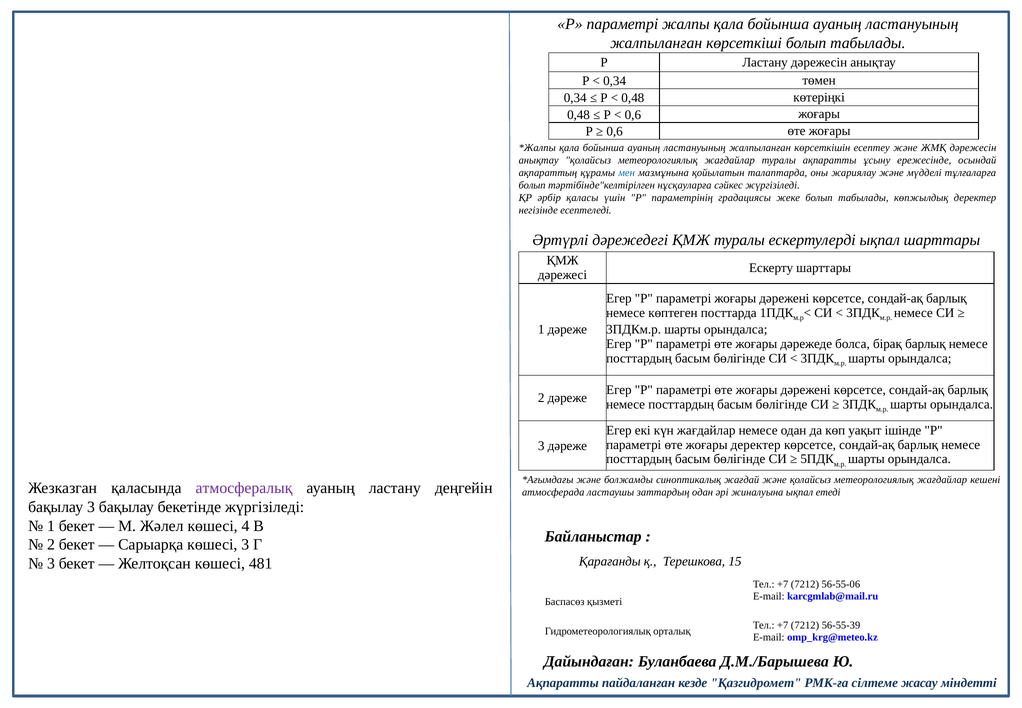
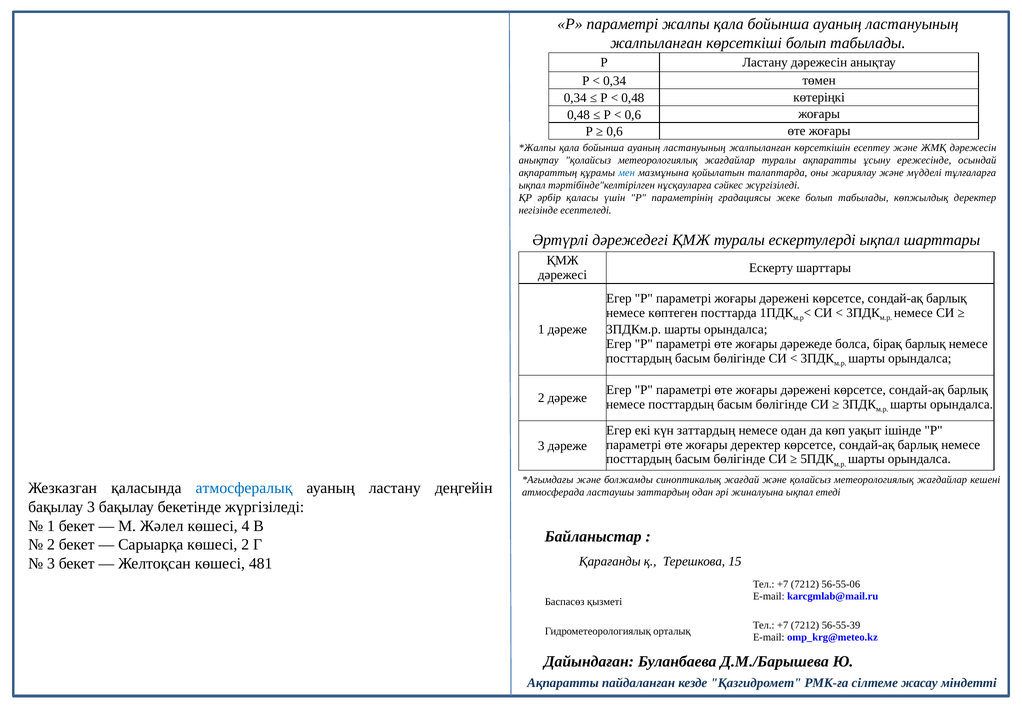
болып at (532, 185): болып -> ықпал
күн жағдайлар: жағдайлар -> заттардың
атмосфералық colour: purple -> blue
көшесі 3: 3 -> 2
